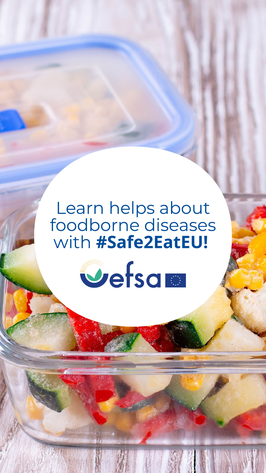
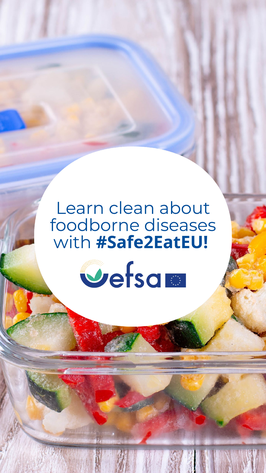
helps: helps -> clean
